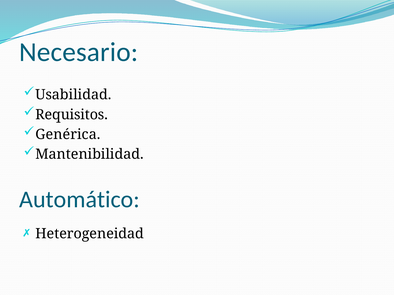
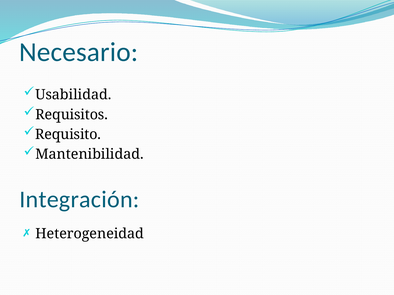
Genérica: Genérica -> Requisito
Automático: Automático -> Integración
